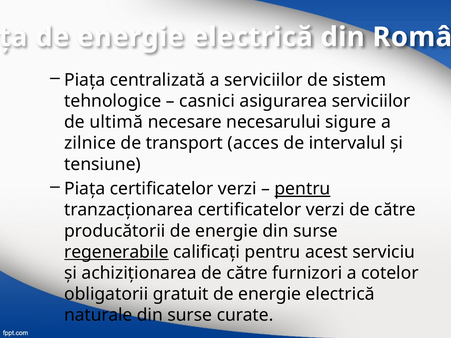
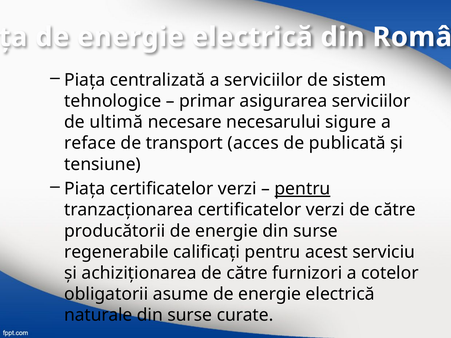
casnici: casnici -> primar
zilnice: zilnice -> reface
intervalul: intervalul -> publicată
regenerabile underline: present -> none
gratuit: gratuit -> asume
